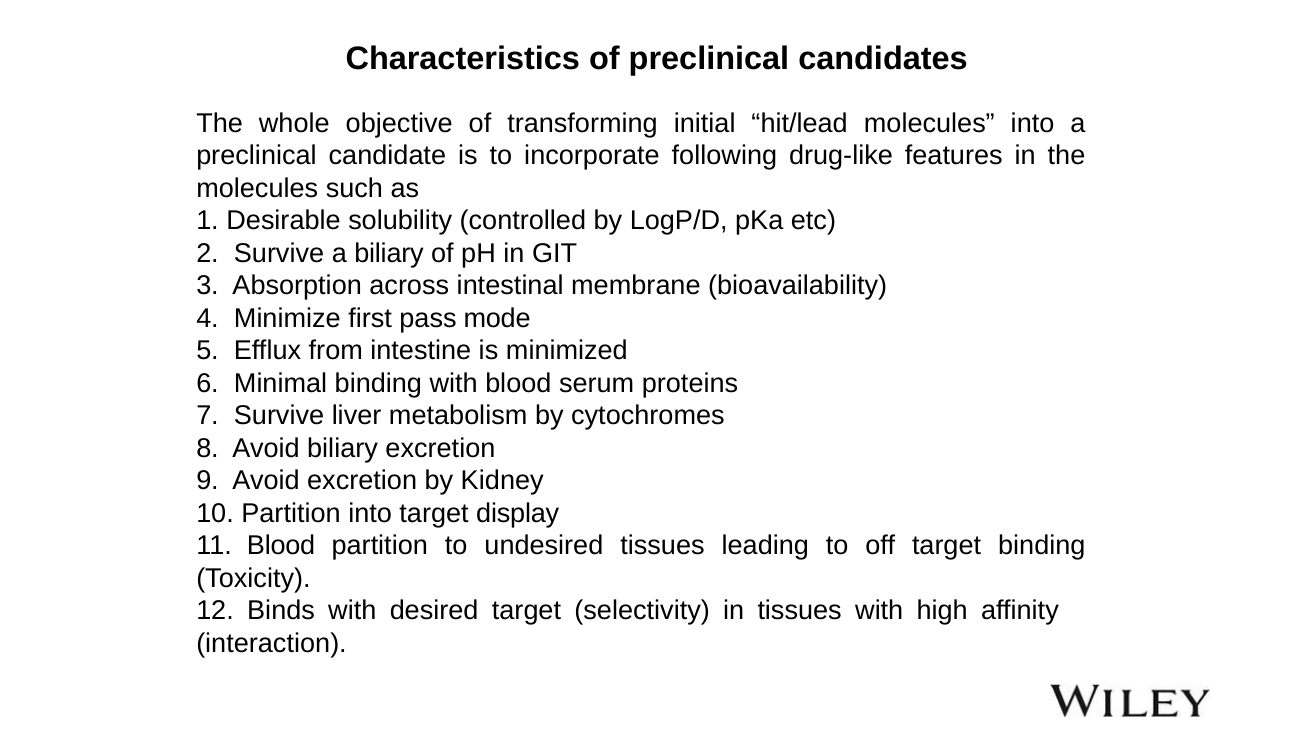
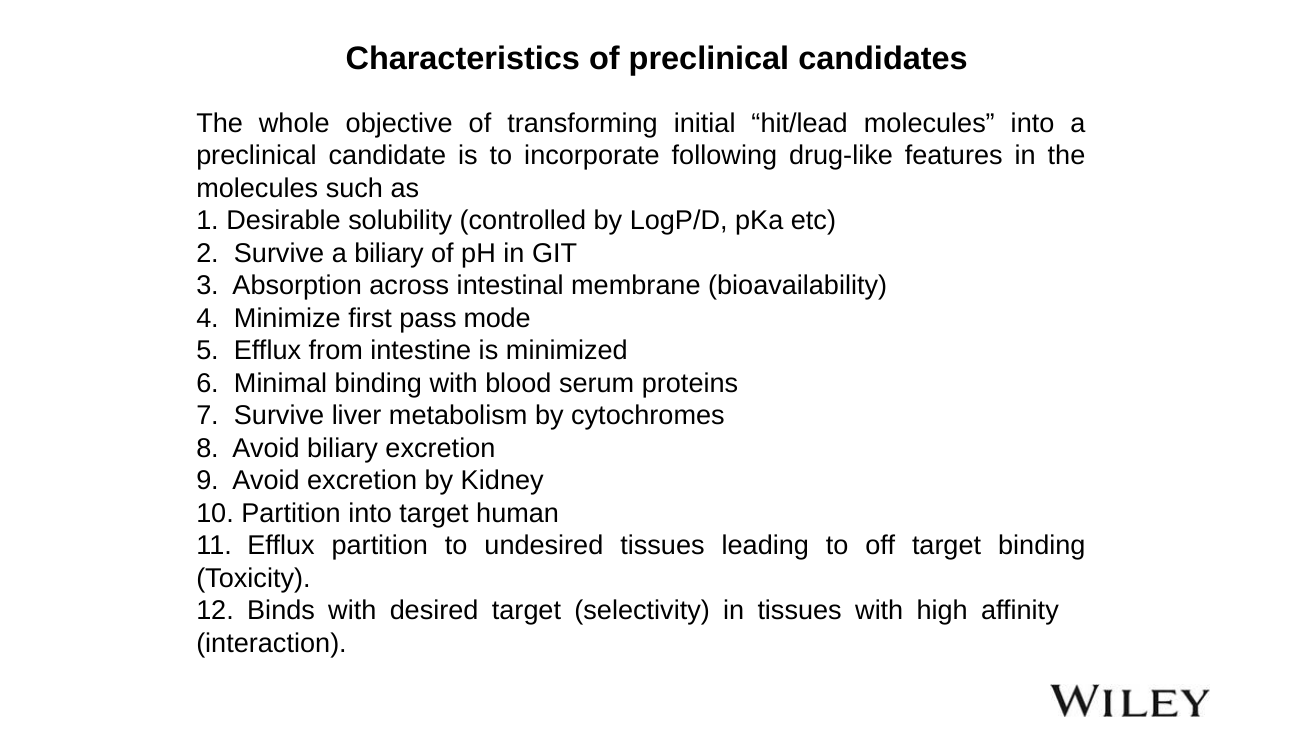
display: display -> human
11 Blood: Blood -> Efflux
